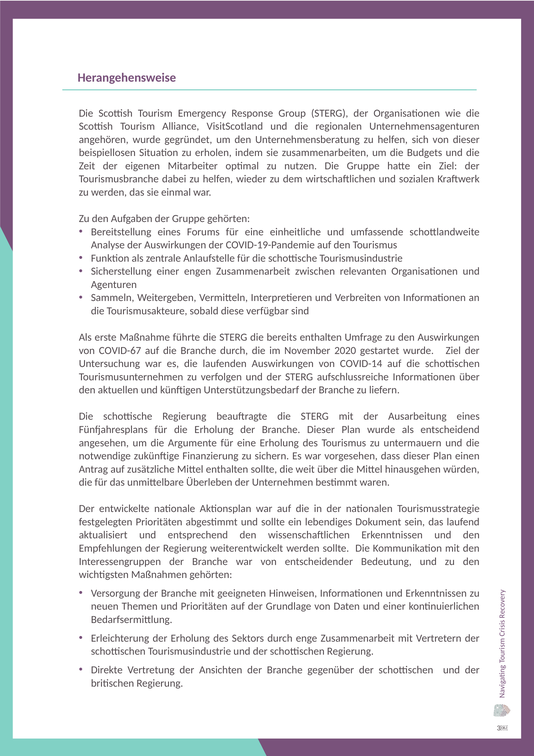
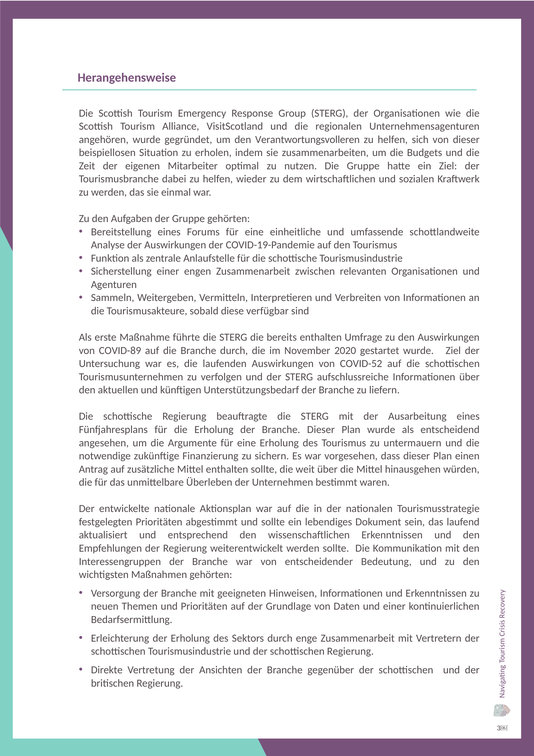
Unternehmensberatung: Unternehmensberatung -> Verantwortungsvolleren
COVID-67: COVID-67 -> COVID-89
COVID-14: COVID-14 -> COVID-52
